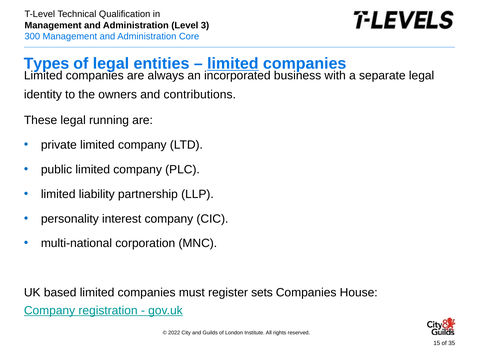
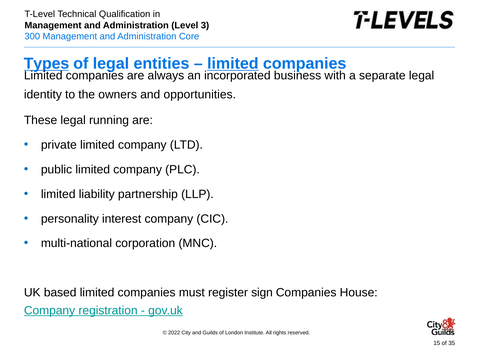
Types underline: none -> present
contributions: contributions -> opportunities
sets: sets -> sign
